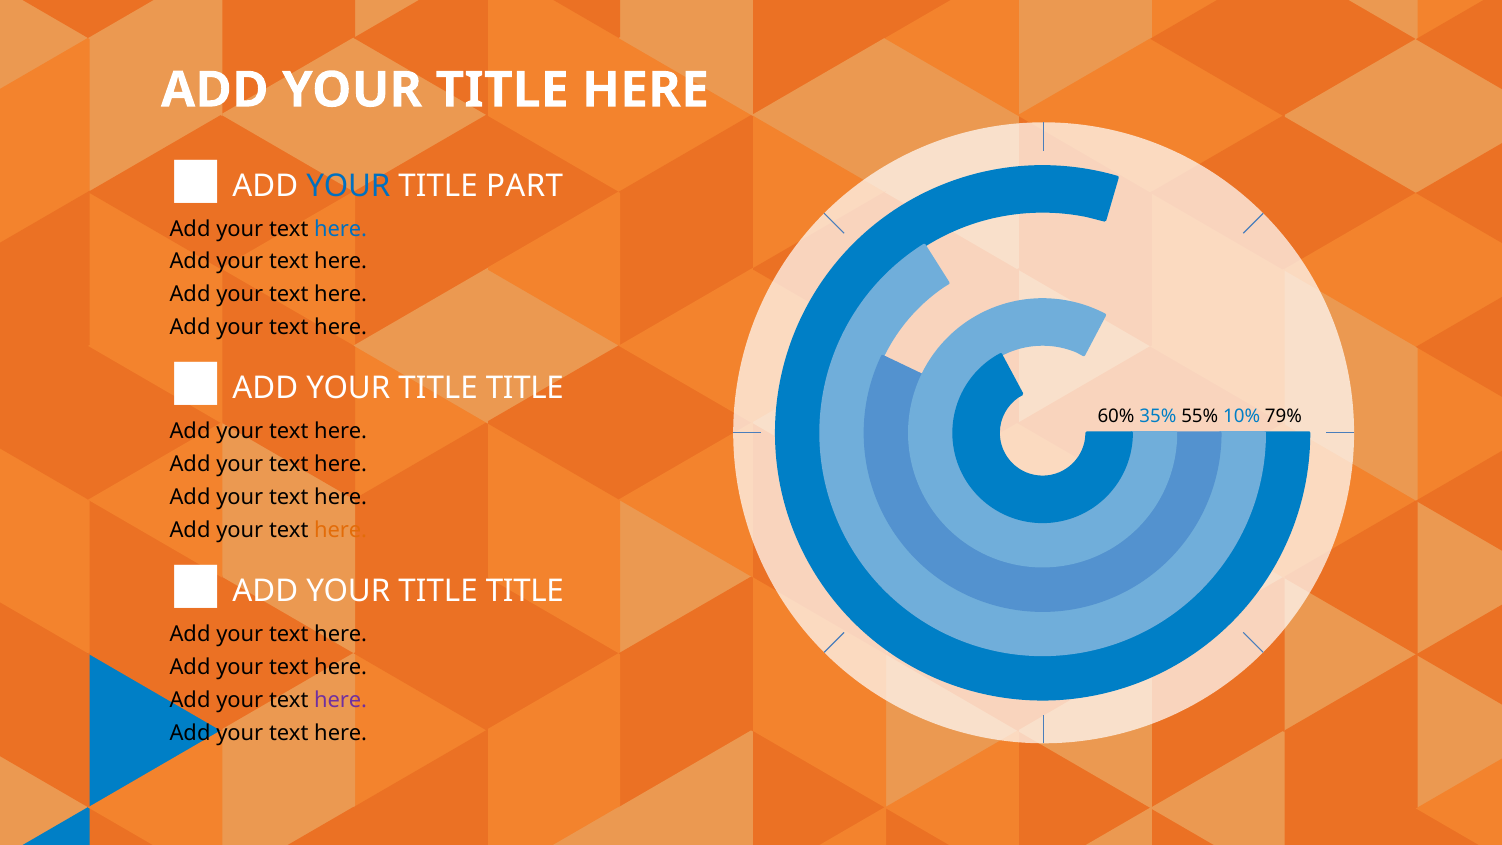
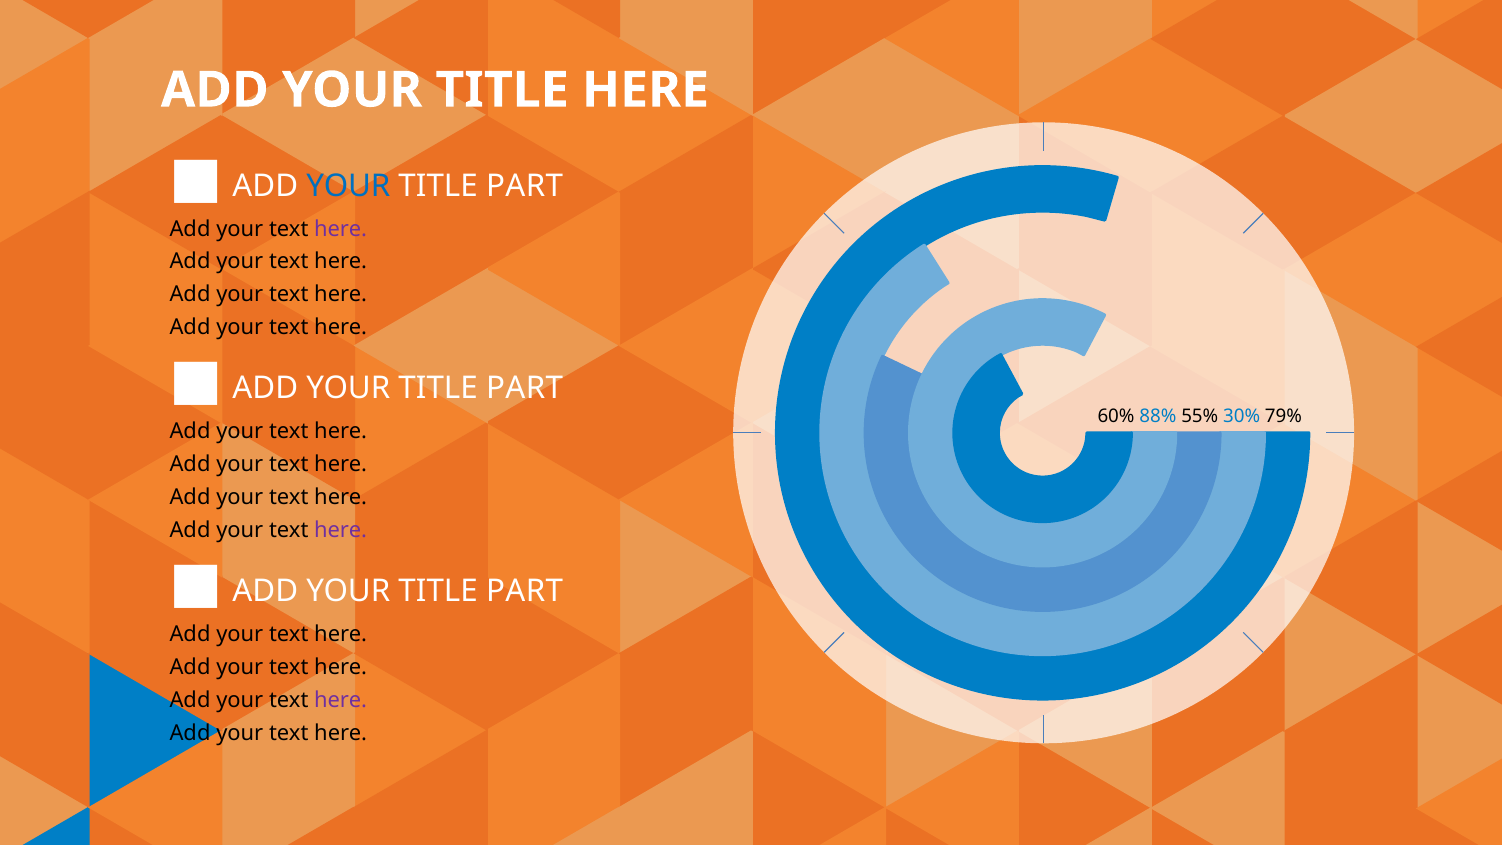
here at (341, 229) colour: blue -> purple
TITLE at (525, 389): TITLE -> PART
35%: 35% -> 88%
10%: 10% -> 30%
here at (341, 530) colour: orange -> purple
TITLE at (525, 591): TITLE -> PART
